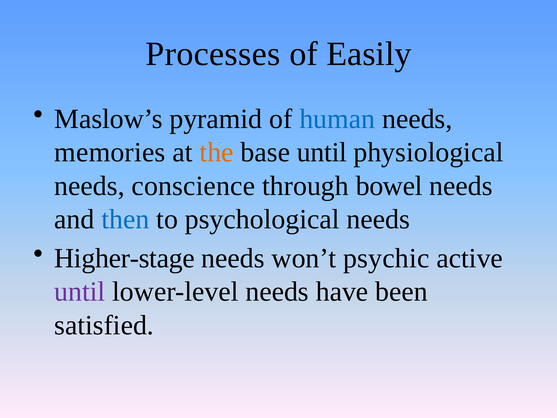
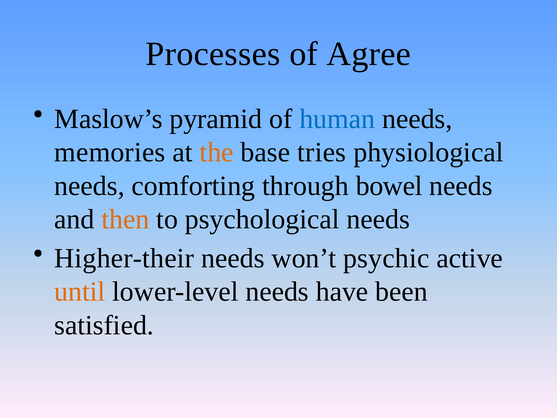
Easily: Easily -> Agree
base until: until -> tries
conscience: conscience -> comforting
then colour: blue -> orange
Higher-stage: Higher-stage -> Higher-their
until at (80, 292) colour: purple -> orange
